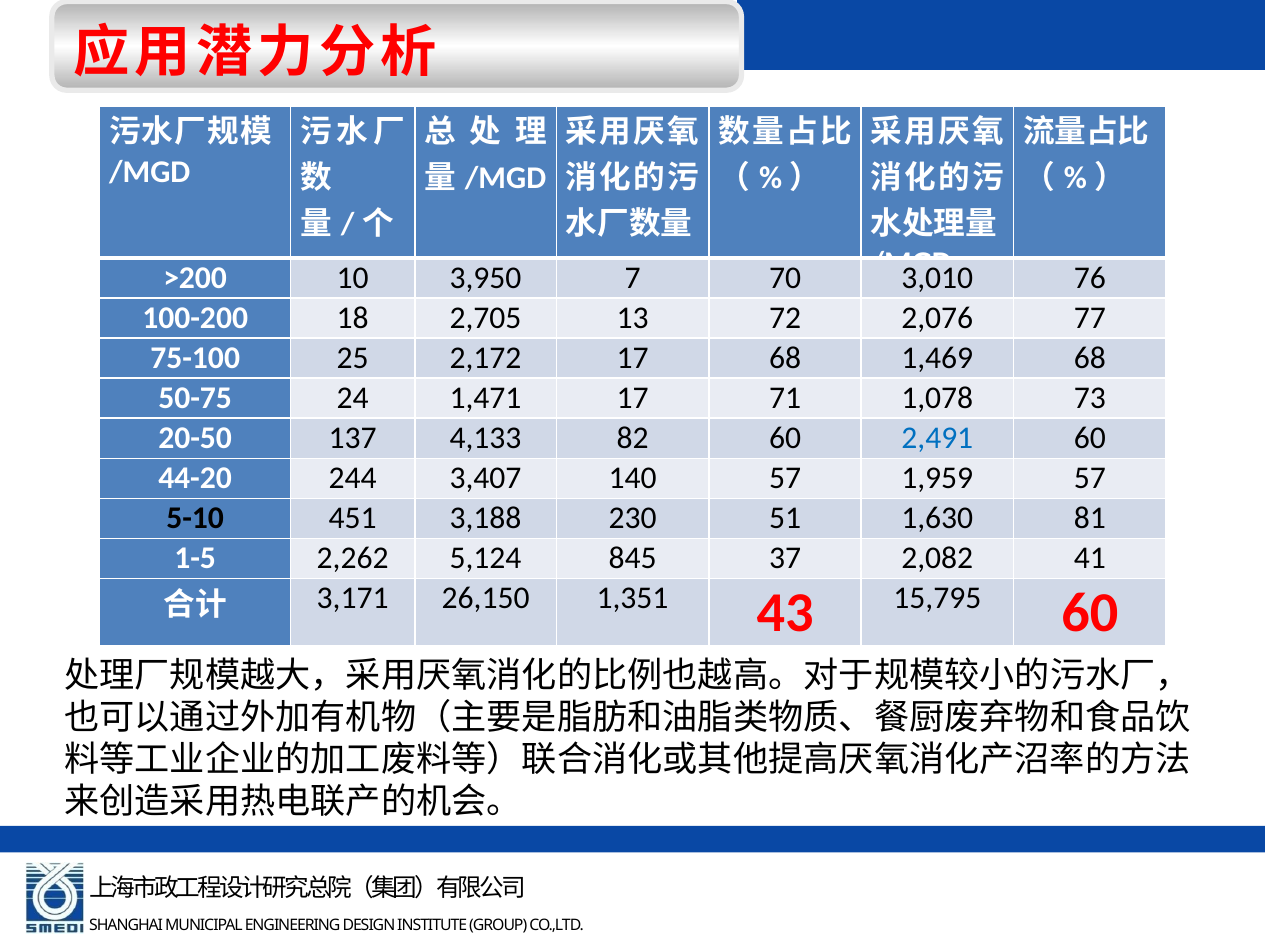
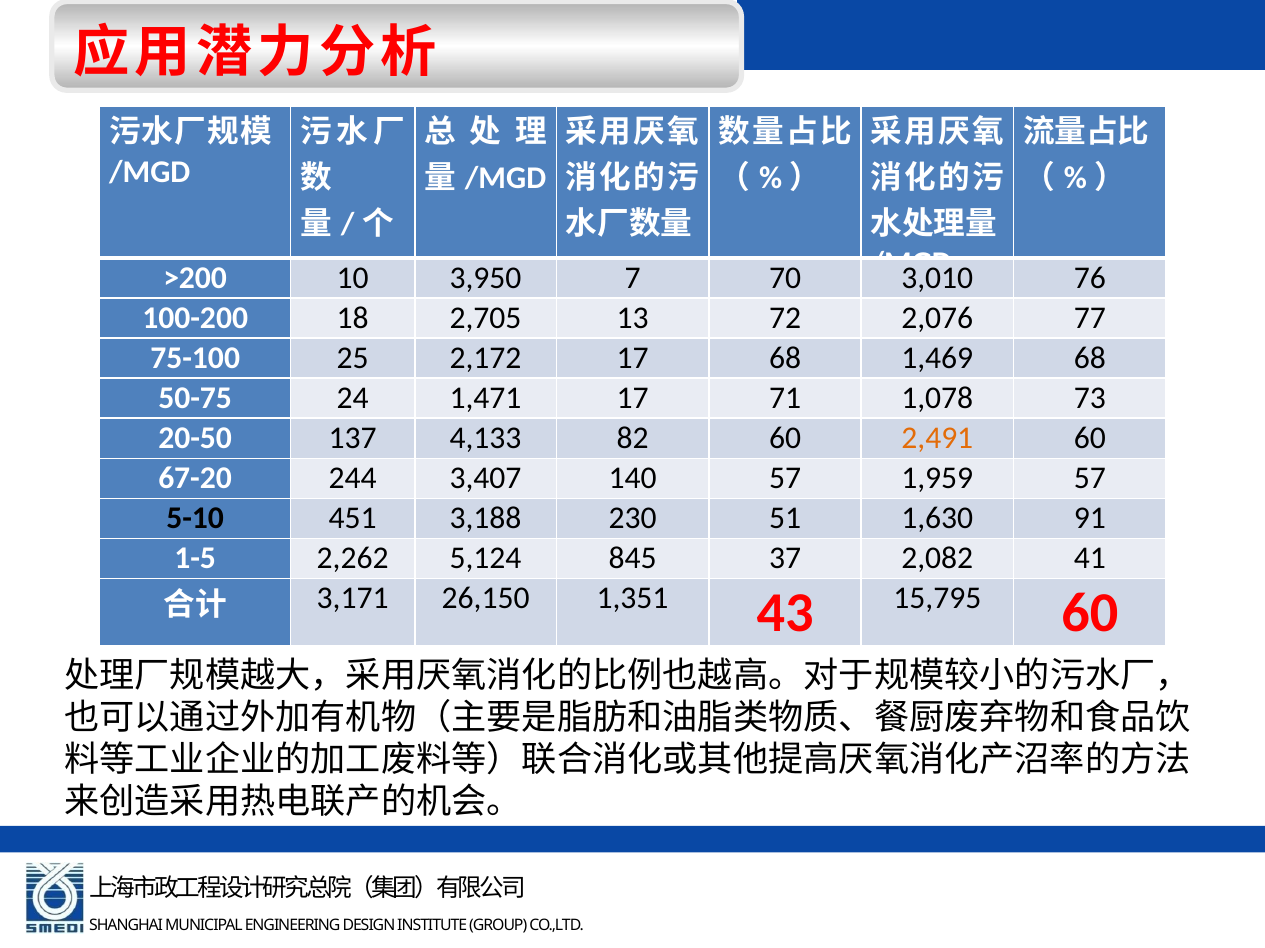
2,491 colour: blue -> orange
44-20: 44-20 -> 67-20
81: 81 -> 91
